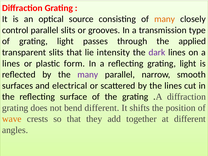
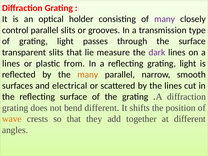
source: source -> holder
many at (165, 19) colour: orange -> purple
the applied: applied -> surface
intensity: intensity -> measure
form: form -> from
many at (88, 75) colour: purple -> orange
